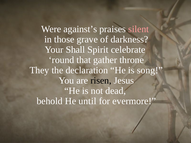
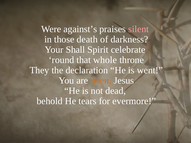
grave: grave -> death
gather: gather -> whole
song: song -> went
risen colour: black -> orange
until: until -> tears
